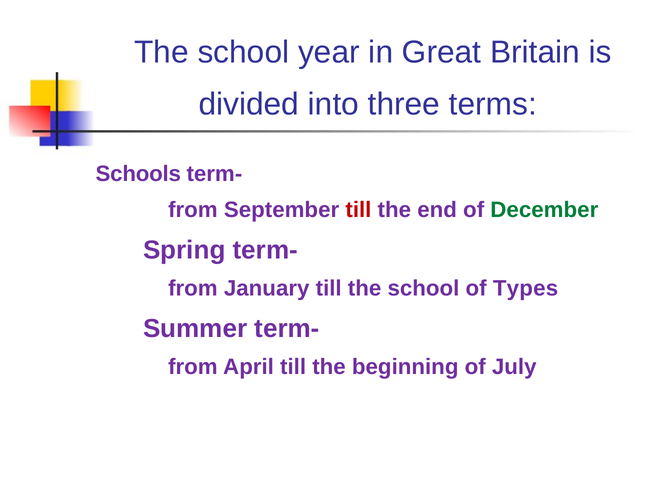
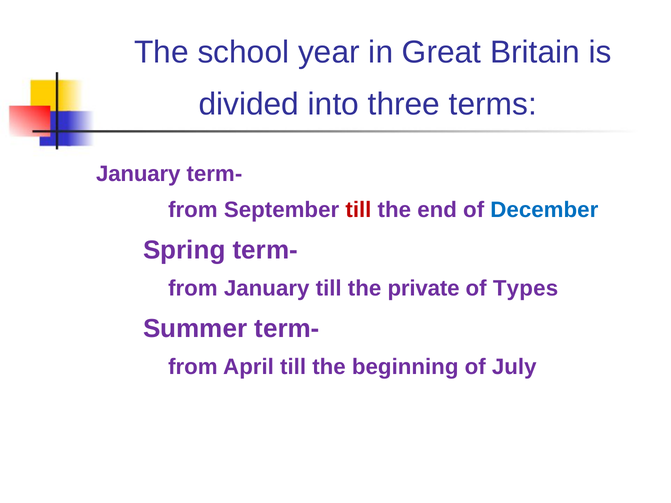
Schools at (138, 174): Schools -> January
December colour: green -> blue
till the school: school -> private
